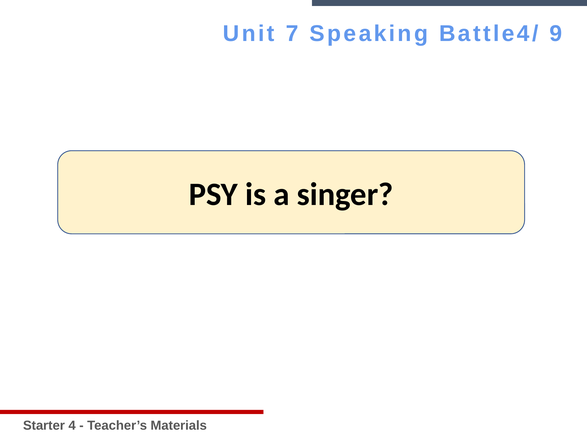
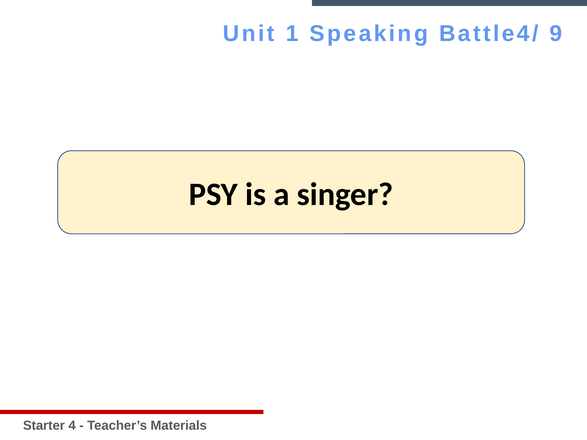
7: 7 -> 1
